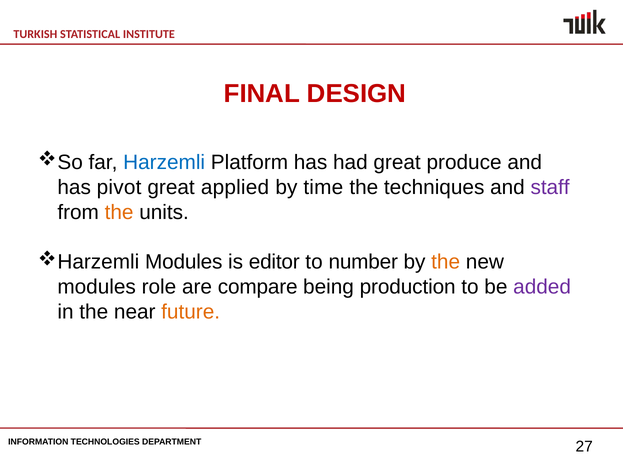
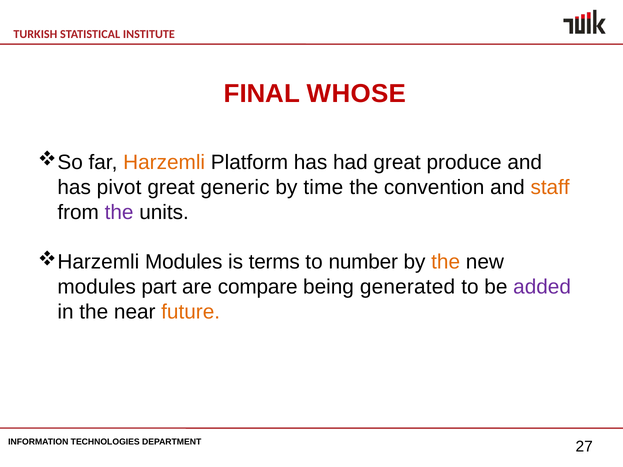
DESIGN: DESIGN -> WHOSE
Harzemli colour: blue -> orange
applied: applied -> generic
techniques: techniques -> convention
staff colour: purple -> orange
the at (119, 212) colour: orange -> purple
editor: editor -> terms
role: role -> part
production: production -> generated
